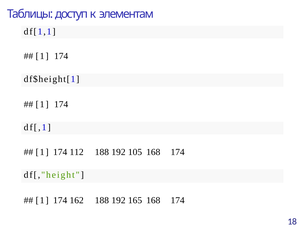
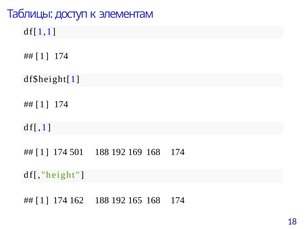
112: 112 -> 501
105: 105 -> 169
